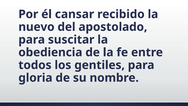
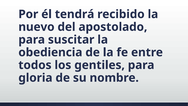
cansar: cansar -> tendrá
